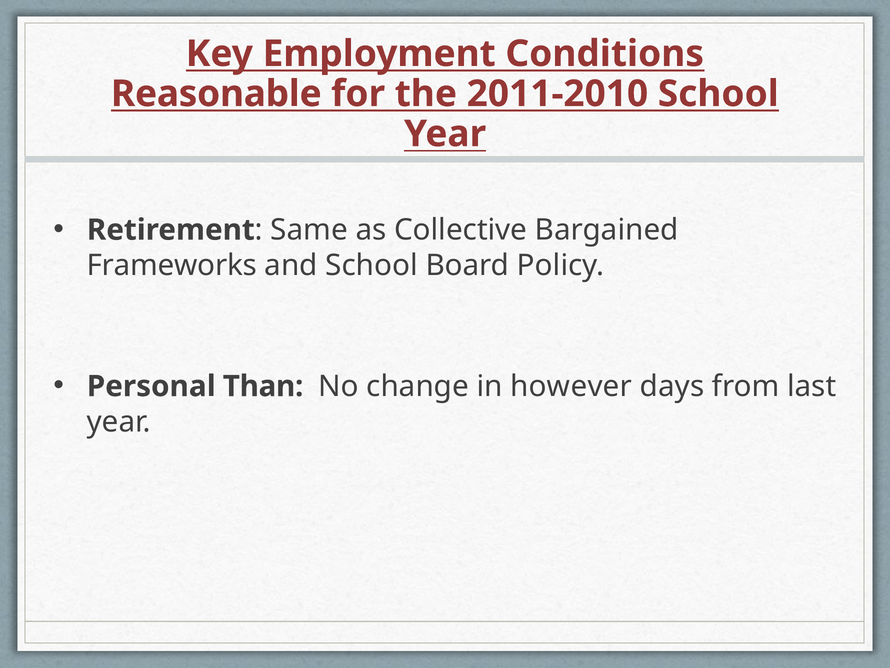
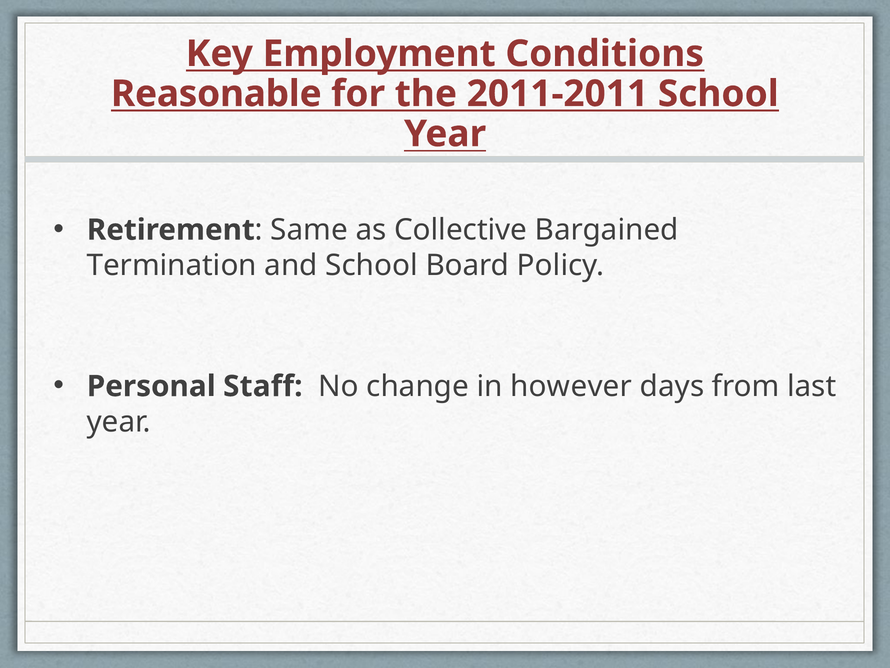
2011-2010: 2011-2010 -> 2011-2011
Frameworks: Frameworks -> Termination
Than: Than -> Staff
